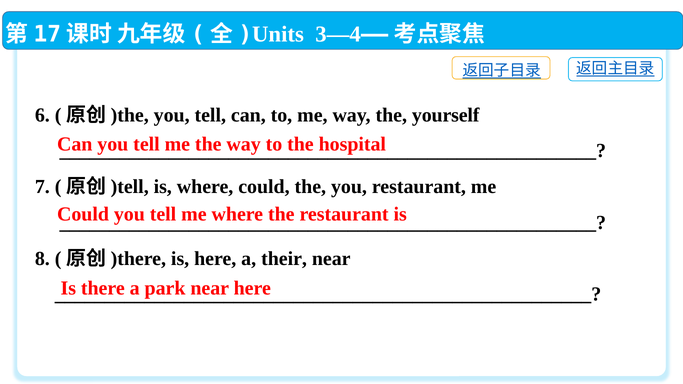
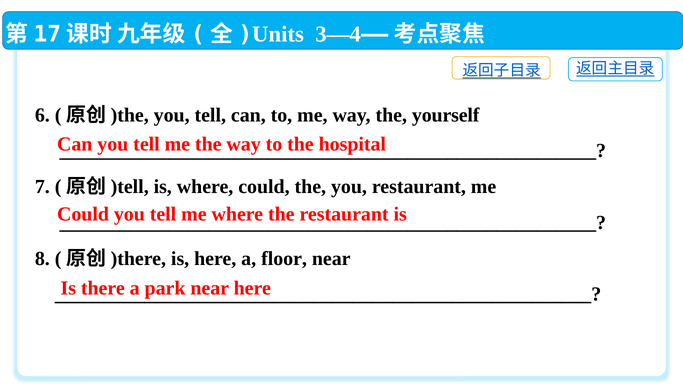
their: their -> floor
